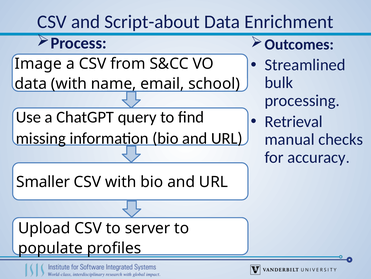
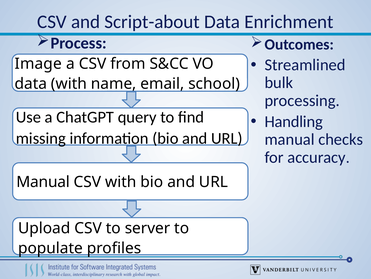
Retrieval: Retrieval -> Handling
Smaller at (43, 182): Smaller -> Manual
